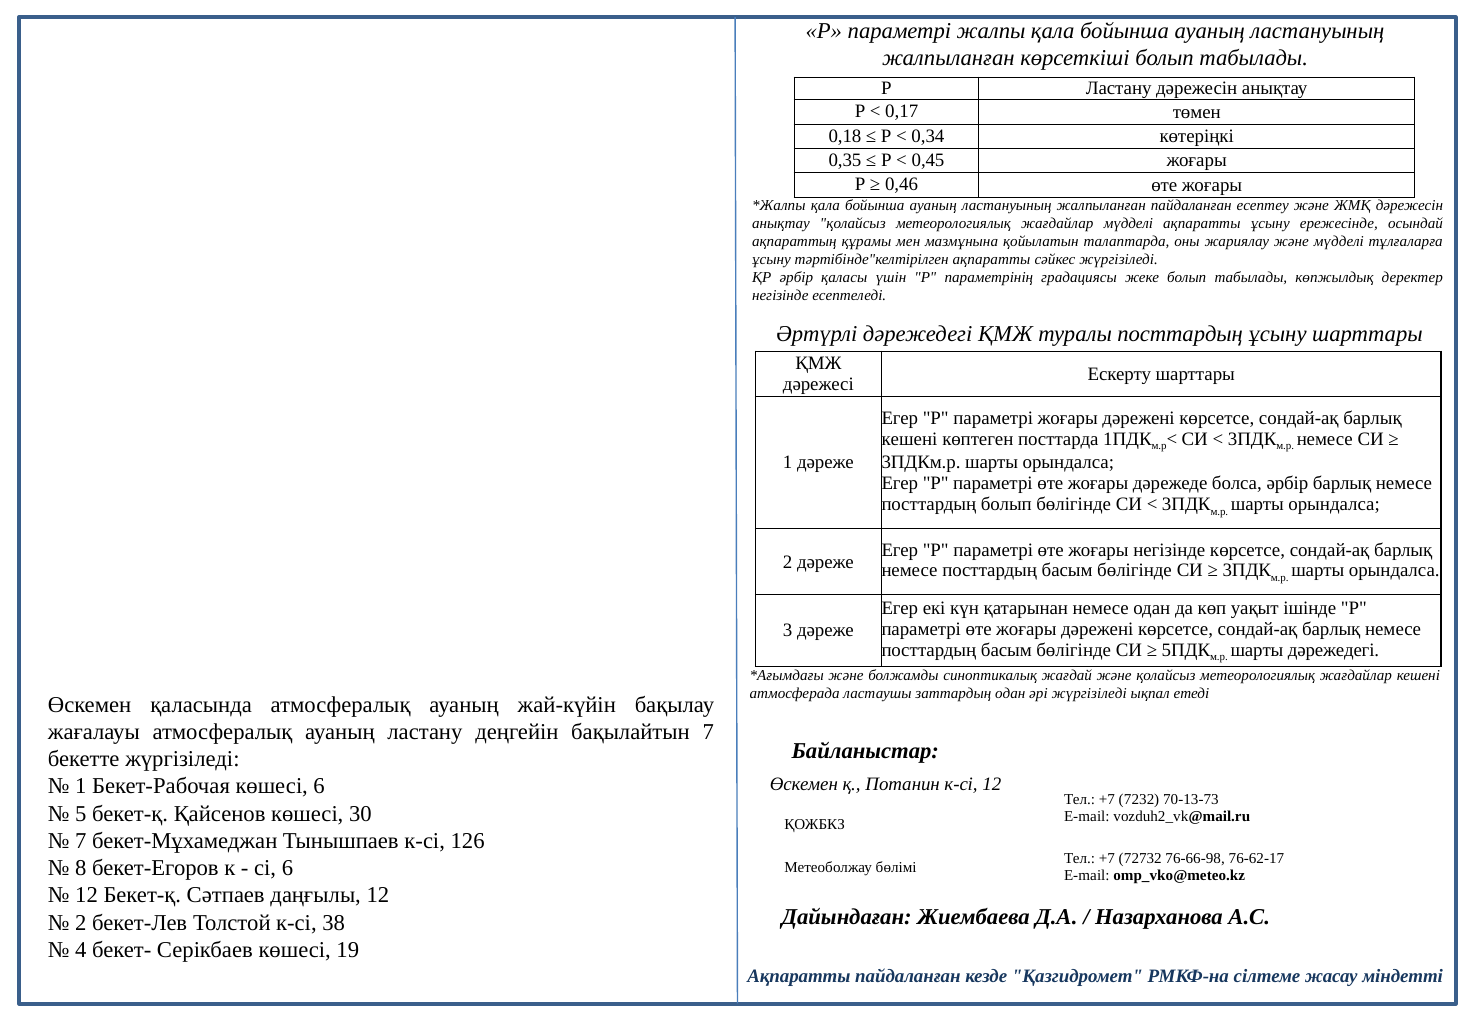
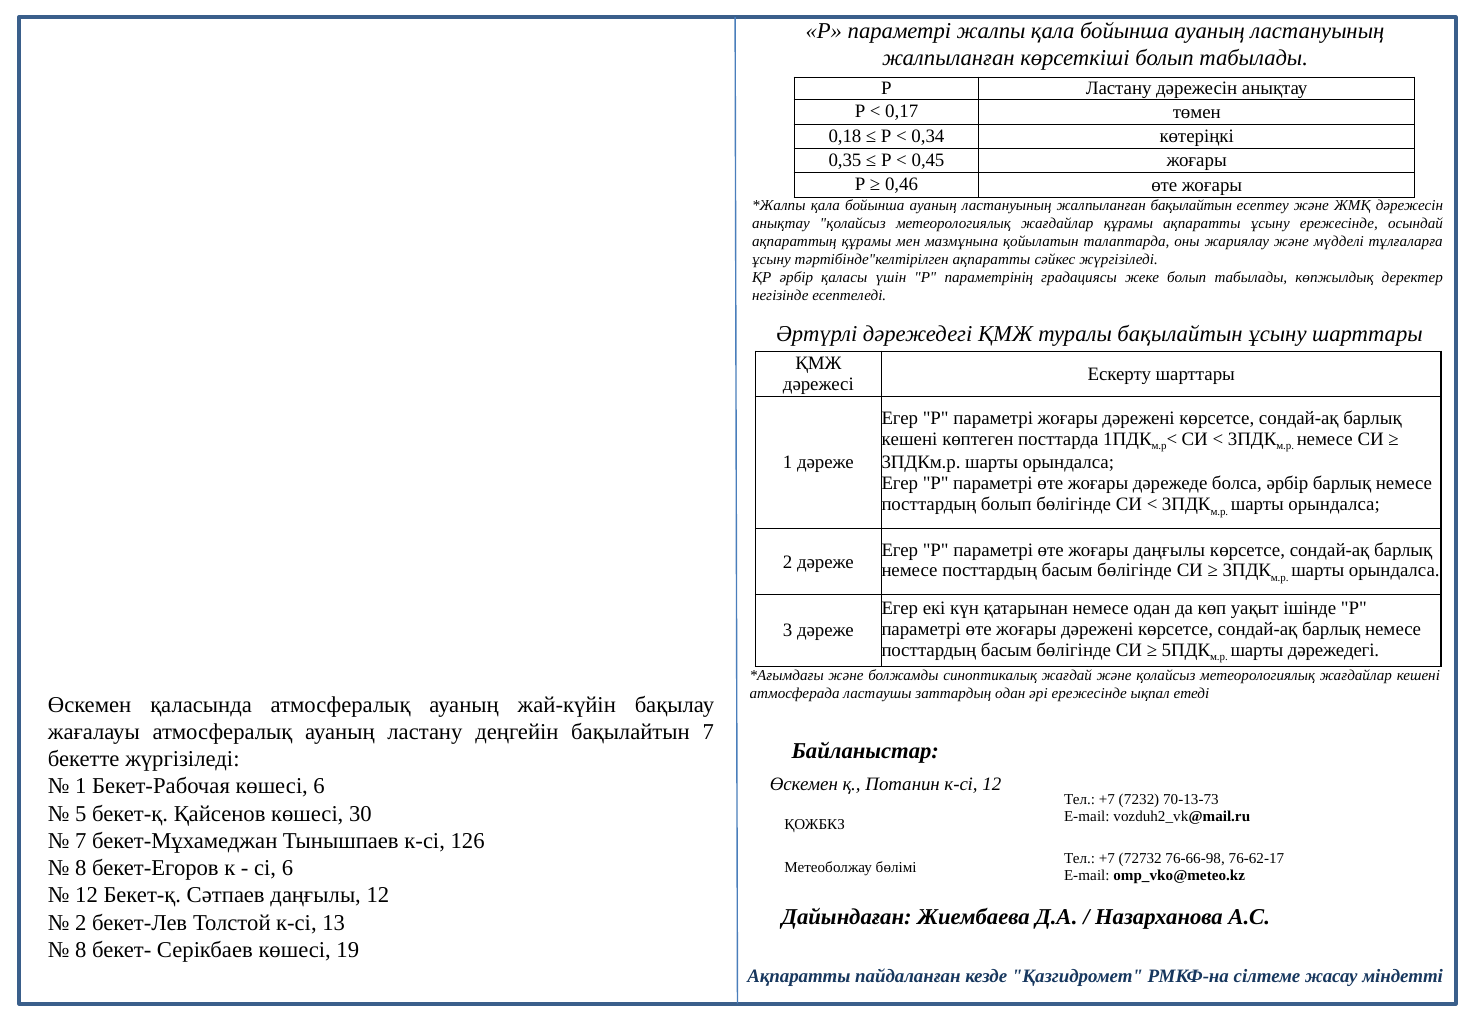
жалпыланған пайдаланған: пайдаланған -> бақылайтын
жағдайлар мүдделі: мүдделі -> құрамы
туралы посттардың: посттардың -> бақылайтын
жоғары негізінде: негізінде -> даңғылы
әрі жүргізіледі: жүргізіледі -> ережесінде
38: 38 -> 13
4 at (81, 950): 4 -> 8
